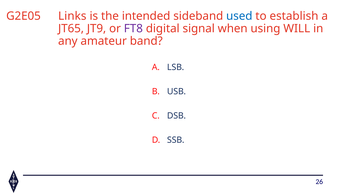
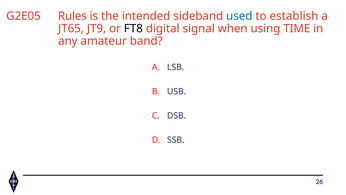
Links: Links -> Rules
FT8 colour: purple -> black
WILL: WILL -> TIME
